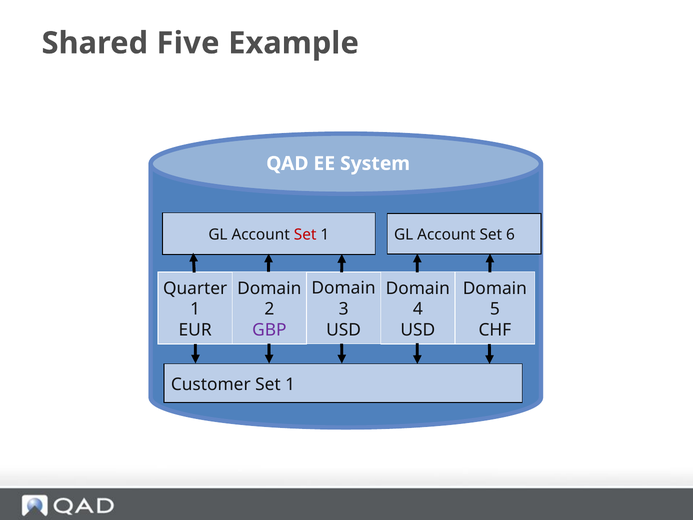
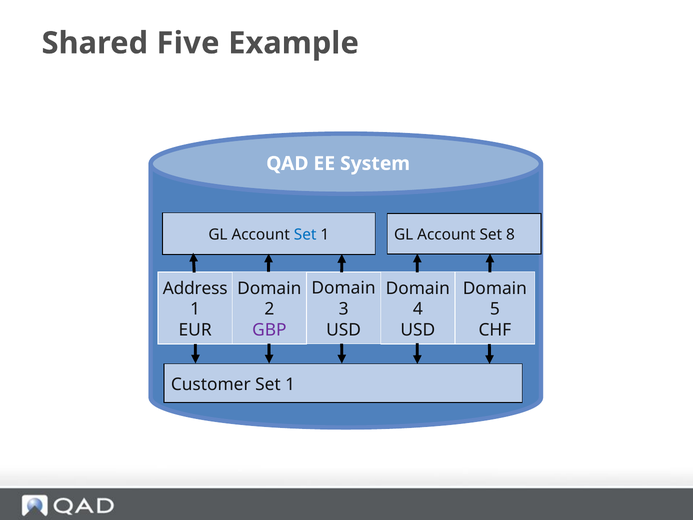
Set at (305, 235) colour: red -> blue
6: 6 -> 8
Quarter: Quarter -> Address
